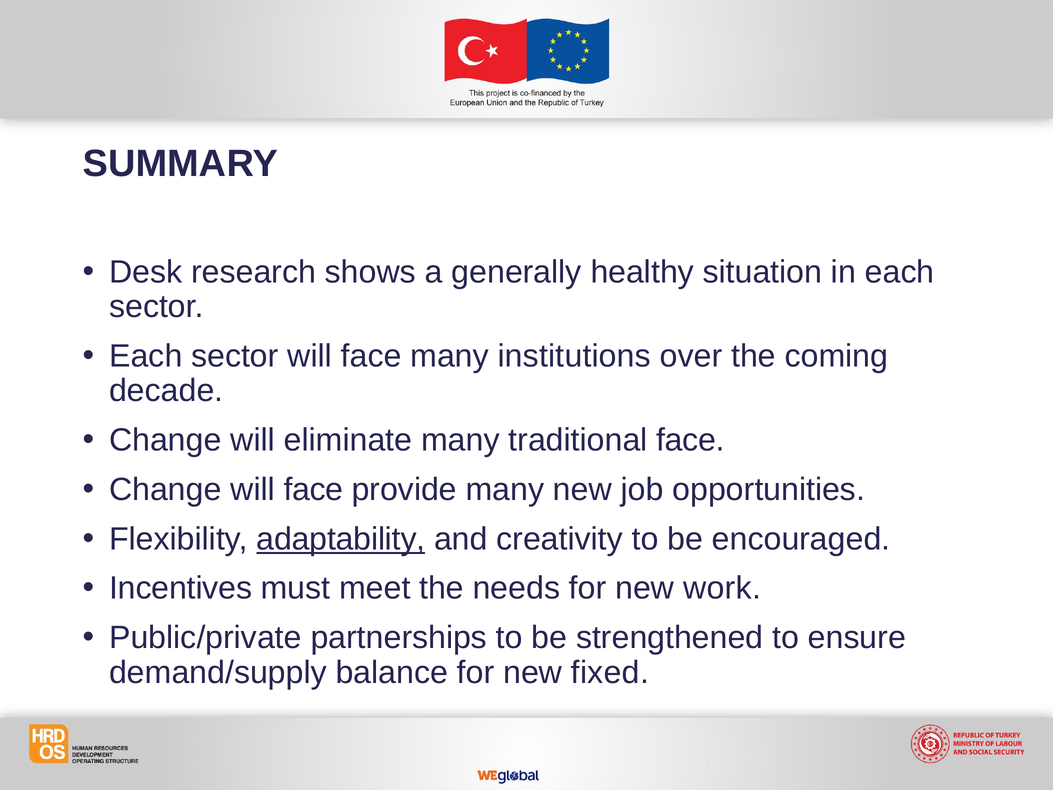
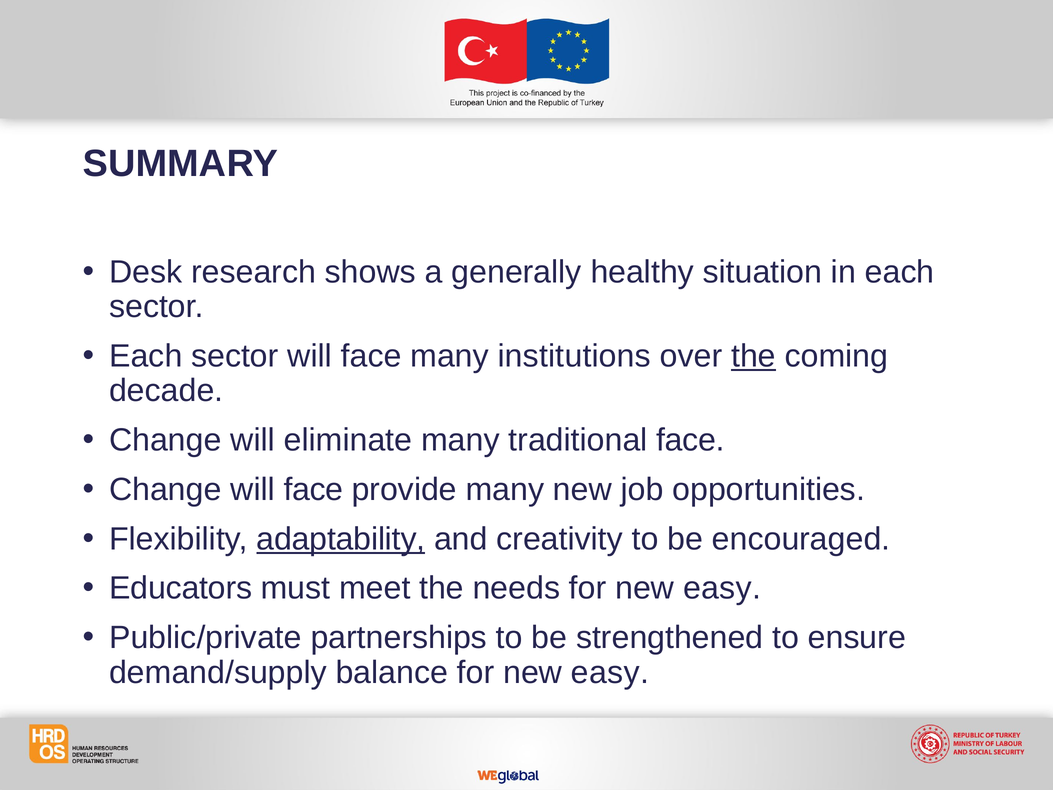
the at (753, 356) underline: none -> present
Incentives: Incentives -> Educators
needs for new work: work -> easy
balance for new fixed: fixed -> easy
